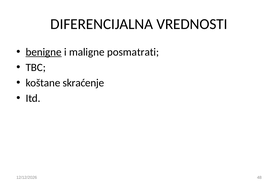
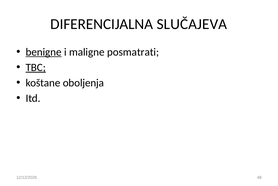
VREDNOSTI: VREDNOSTI -> SLUČAJEVA
TBC underline: none -> present
skraćenje: skraćenje -> oboljenja
